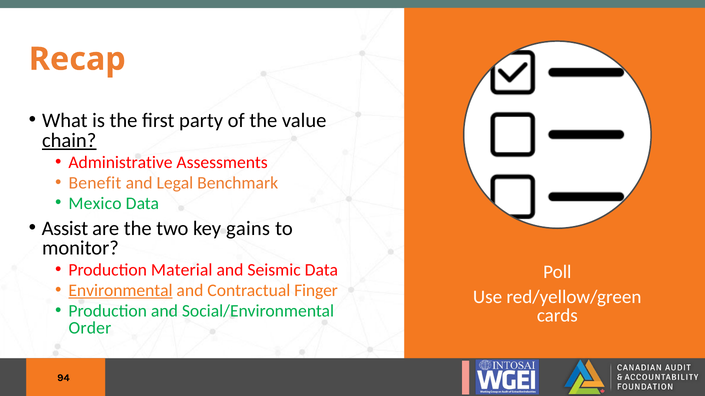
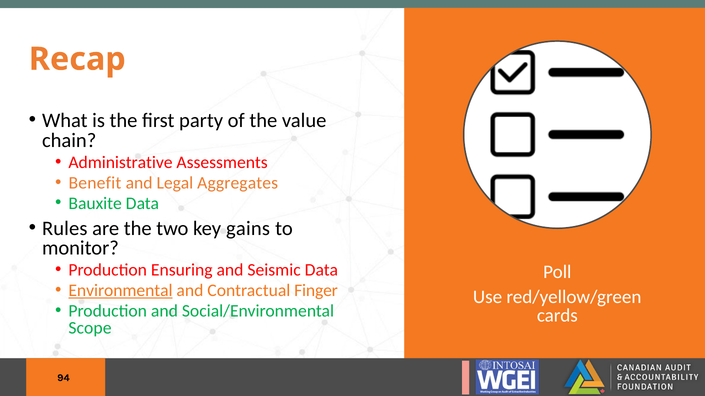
chain underline: present -> none
Benchmark: Benchmark -> Aggregates
Mexico: Mexico -> Bauxite
Assist: Assist -> Rules
Material: Material -> Ensuring
Order: Order -> Scope
